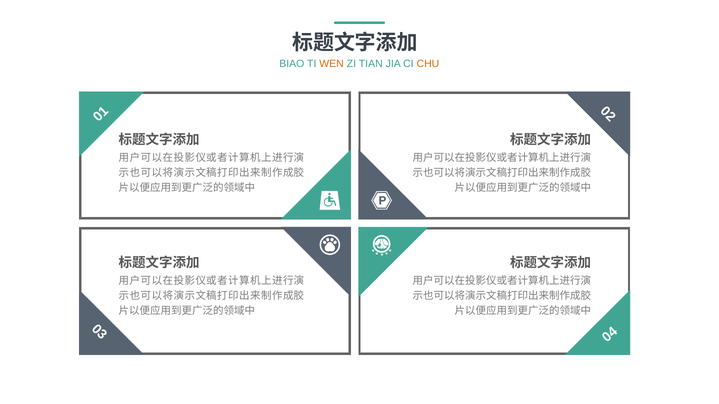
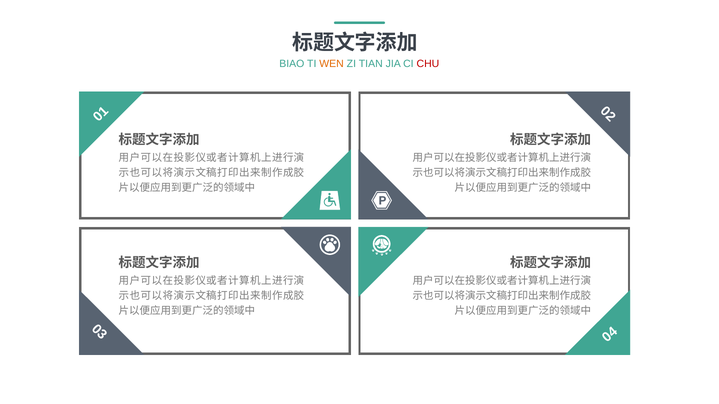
CHU colour: orange -> red
